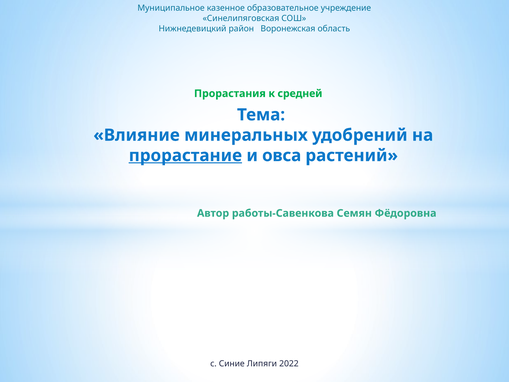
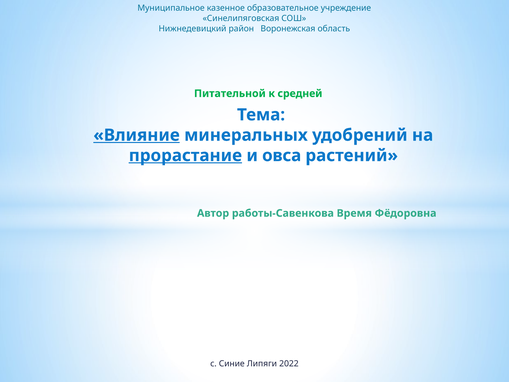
Прорастания: Прорастания -> Питательной
Влияние underline: none -> present
Семян: Семян -> Время
